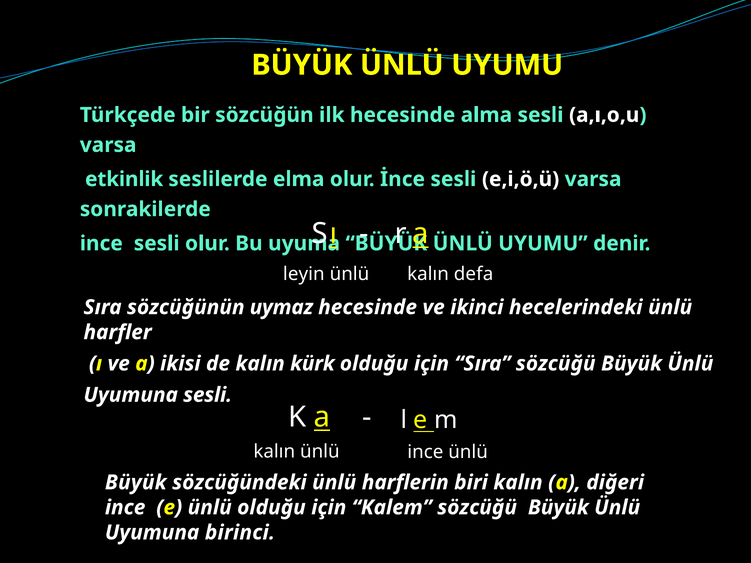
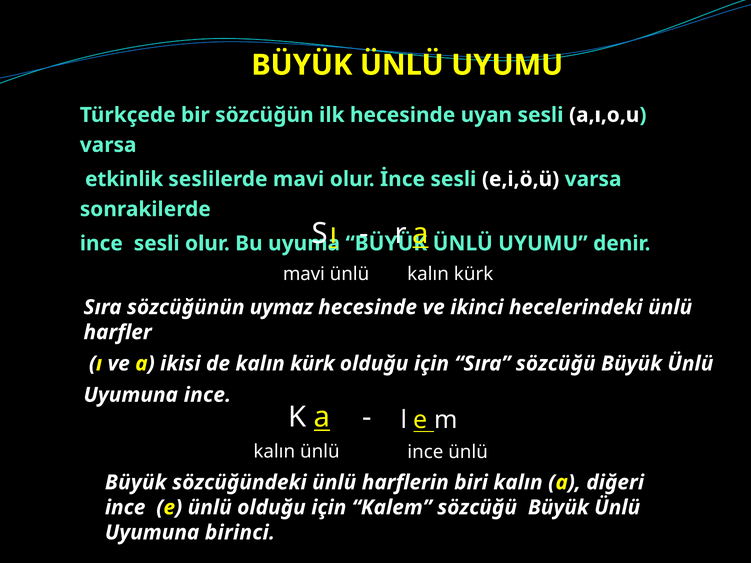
alma: alma -> uyan
seslilerde elma: elma -> mavi
leyin at (304, 274): leyin -> mavi
ünlü kalın defa: defa -> kürk
Uyumuna sesli: sesli -> ince
